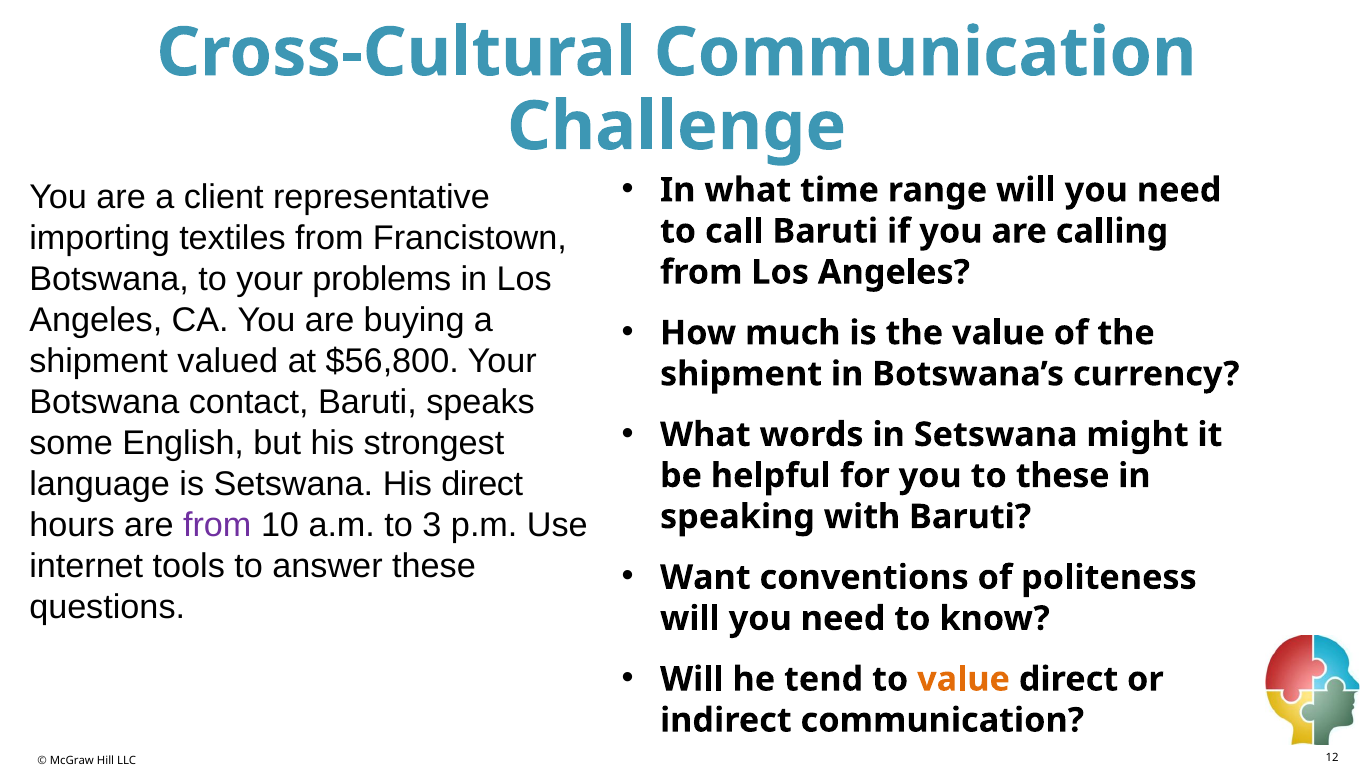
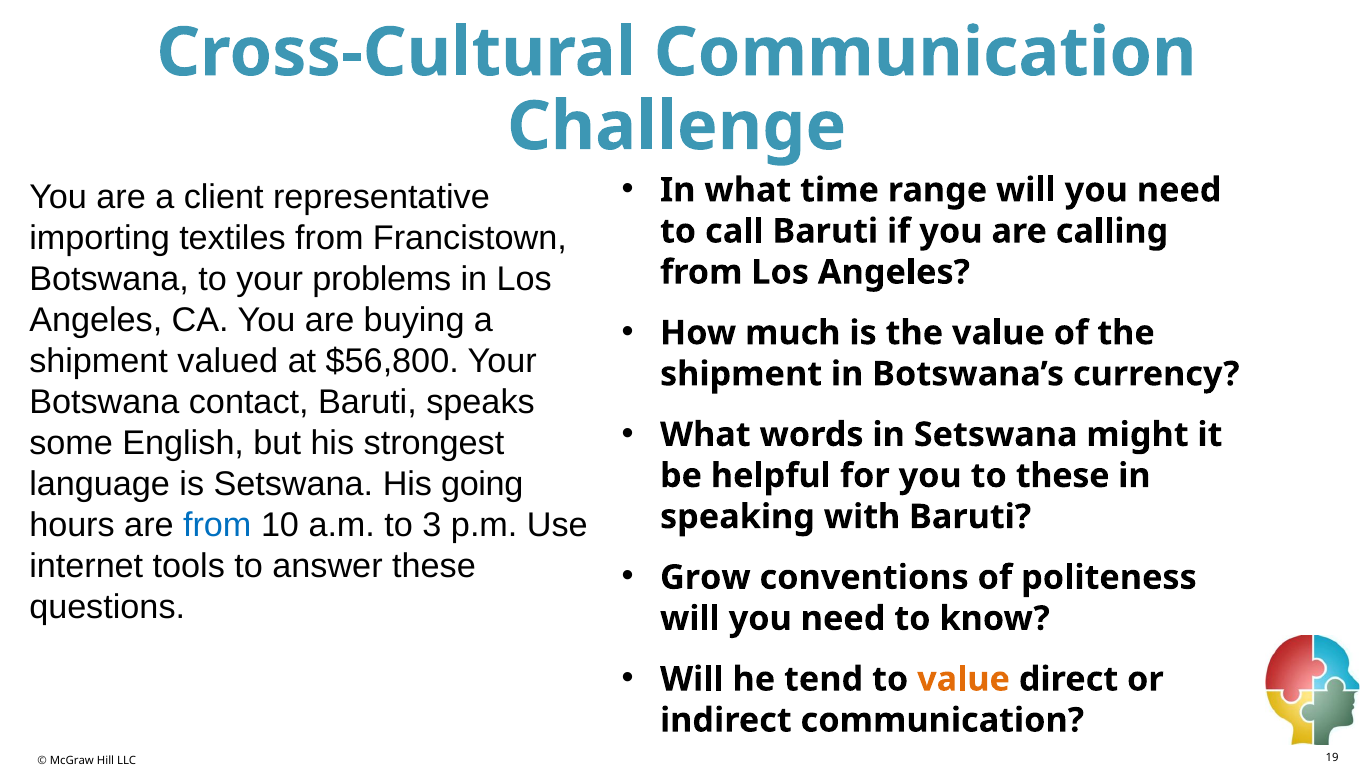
His direct: direct -> going
from at (217, 525) colour: purple -> blue
Want: Want -> Grow
12: 12 -> 19
